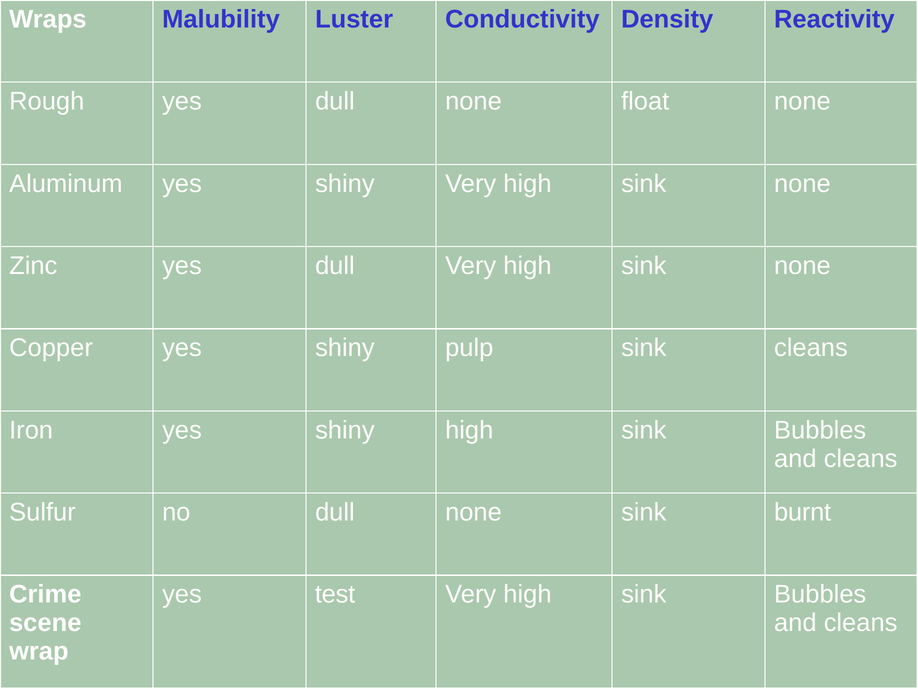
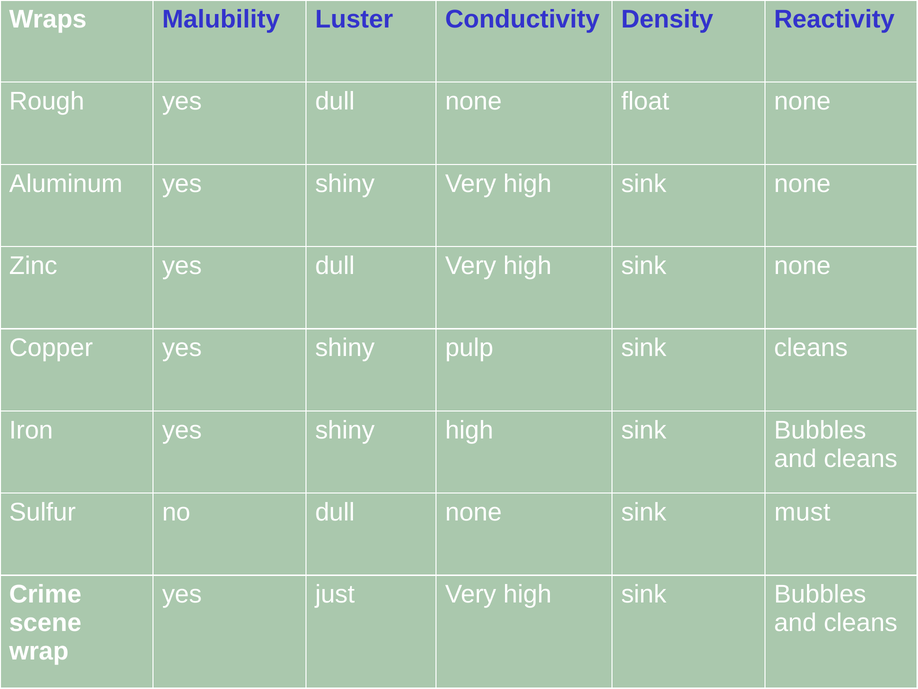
burnt: burnt -> must
test: test -> just
